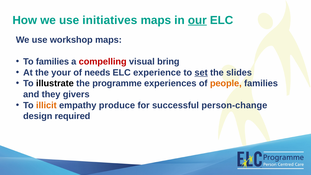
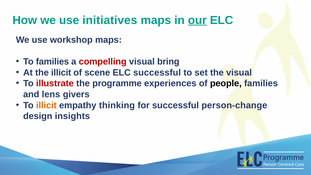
the your: your -> illicit
needs: needs -> scene
ELC experience: experience -> successful
set underline: present -> none
the slides: slides -> visual
illustrate colour: black -> red
people colour: orange -> black
they: they -> lens
produce: produce -> thinking
required: required -> insights
